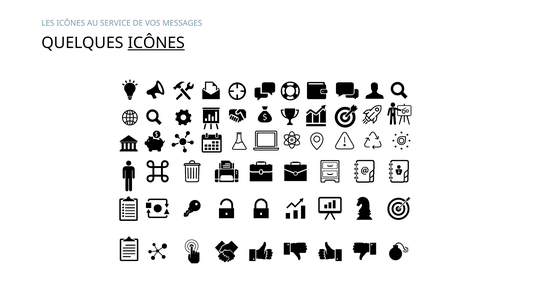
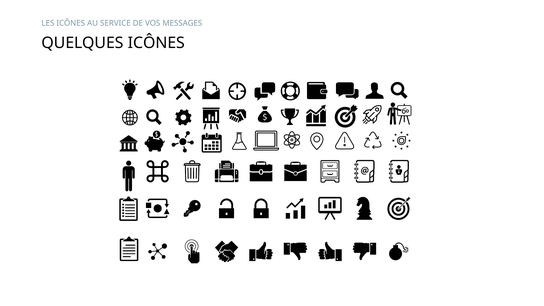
ICÔNES at (156, 43) underline: present -> none
